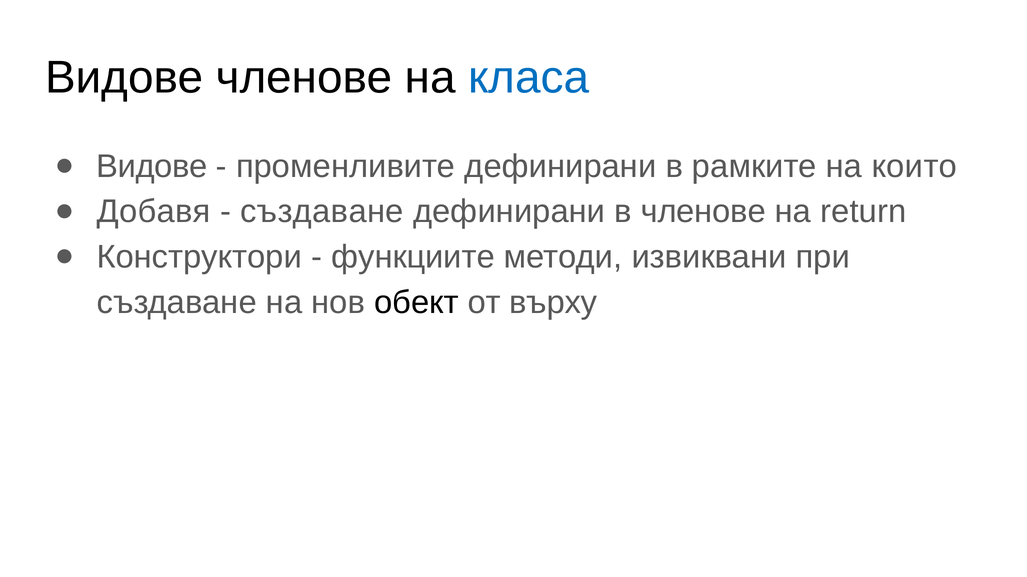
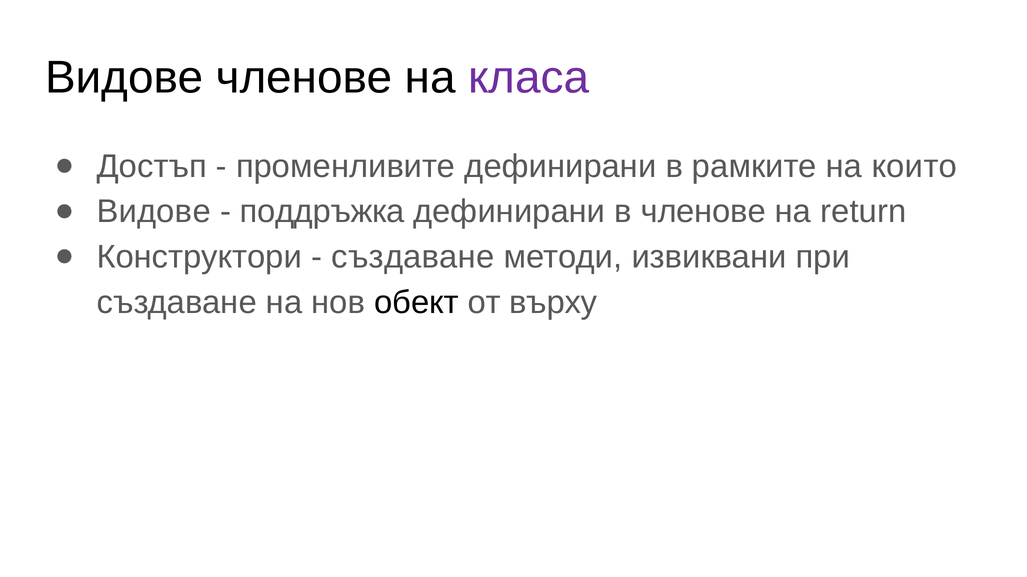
класа colour: blue -> purple
Видове at (152, 166): Видове -> Достъп
Добавя at (154, 212): Добавя -> Видове
създаване at (322, 212): създаване -> поддръжка
функциите at (413, 257): функциите -> създаване
